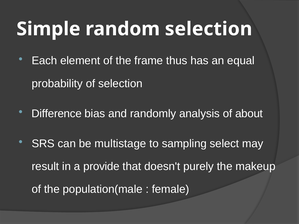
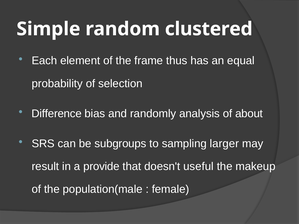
random selection: selection -> clustered
multistage: multistage -> subgroups
select: select -> larger
purely: purely -> useful
